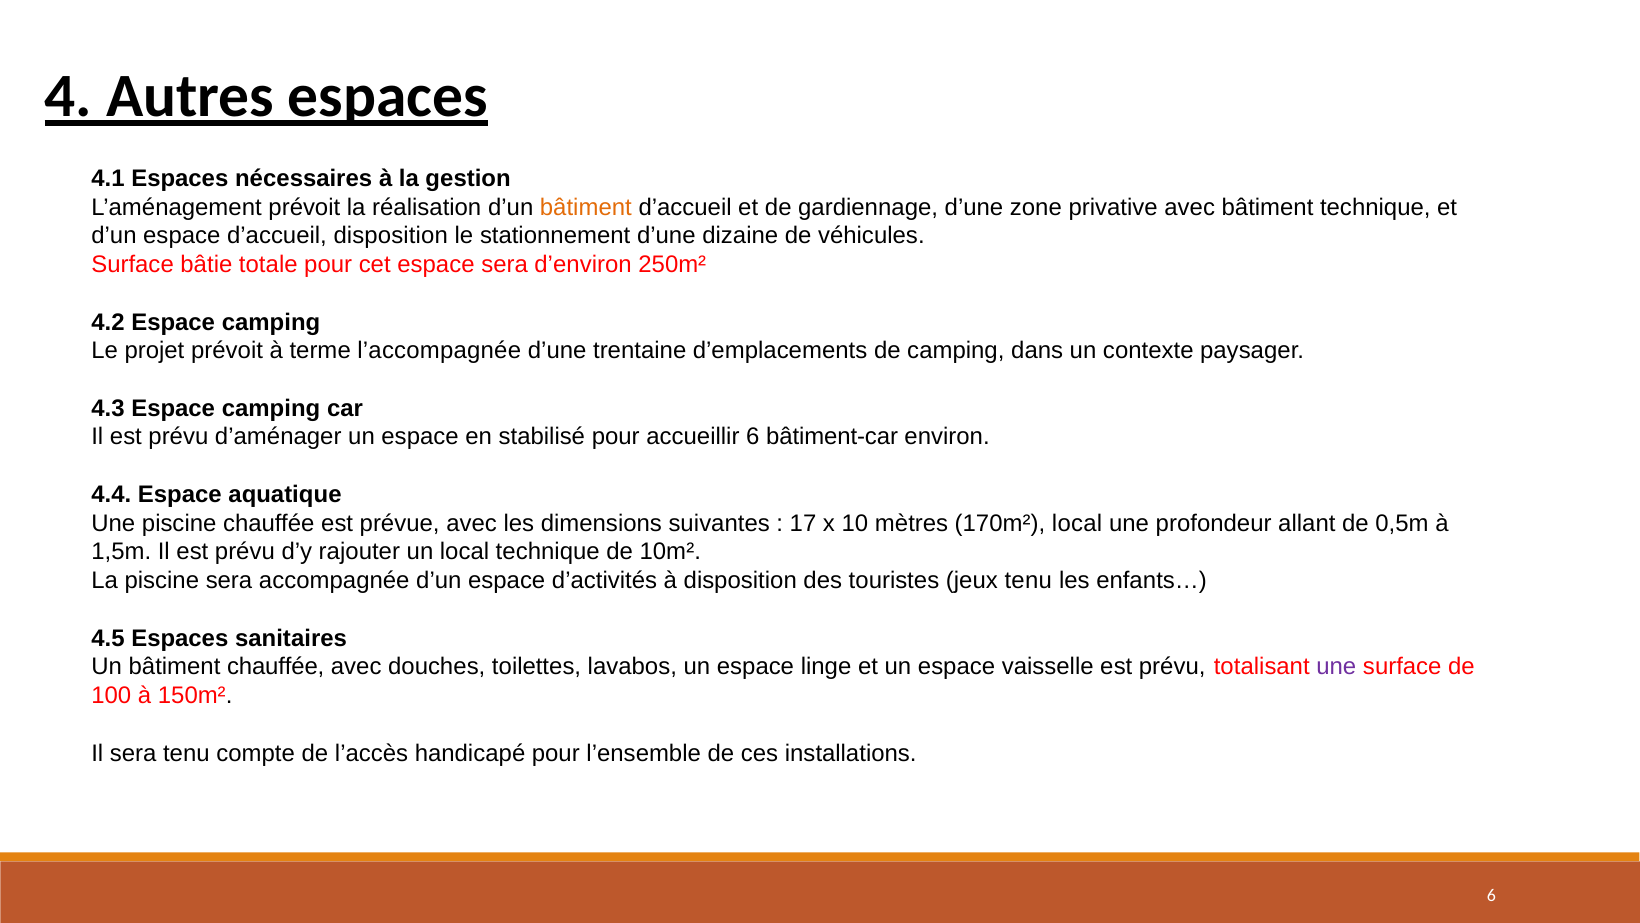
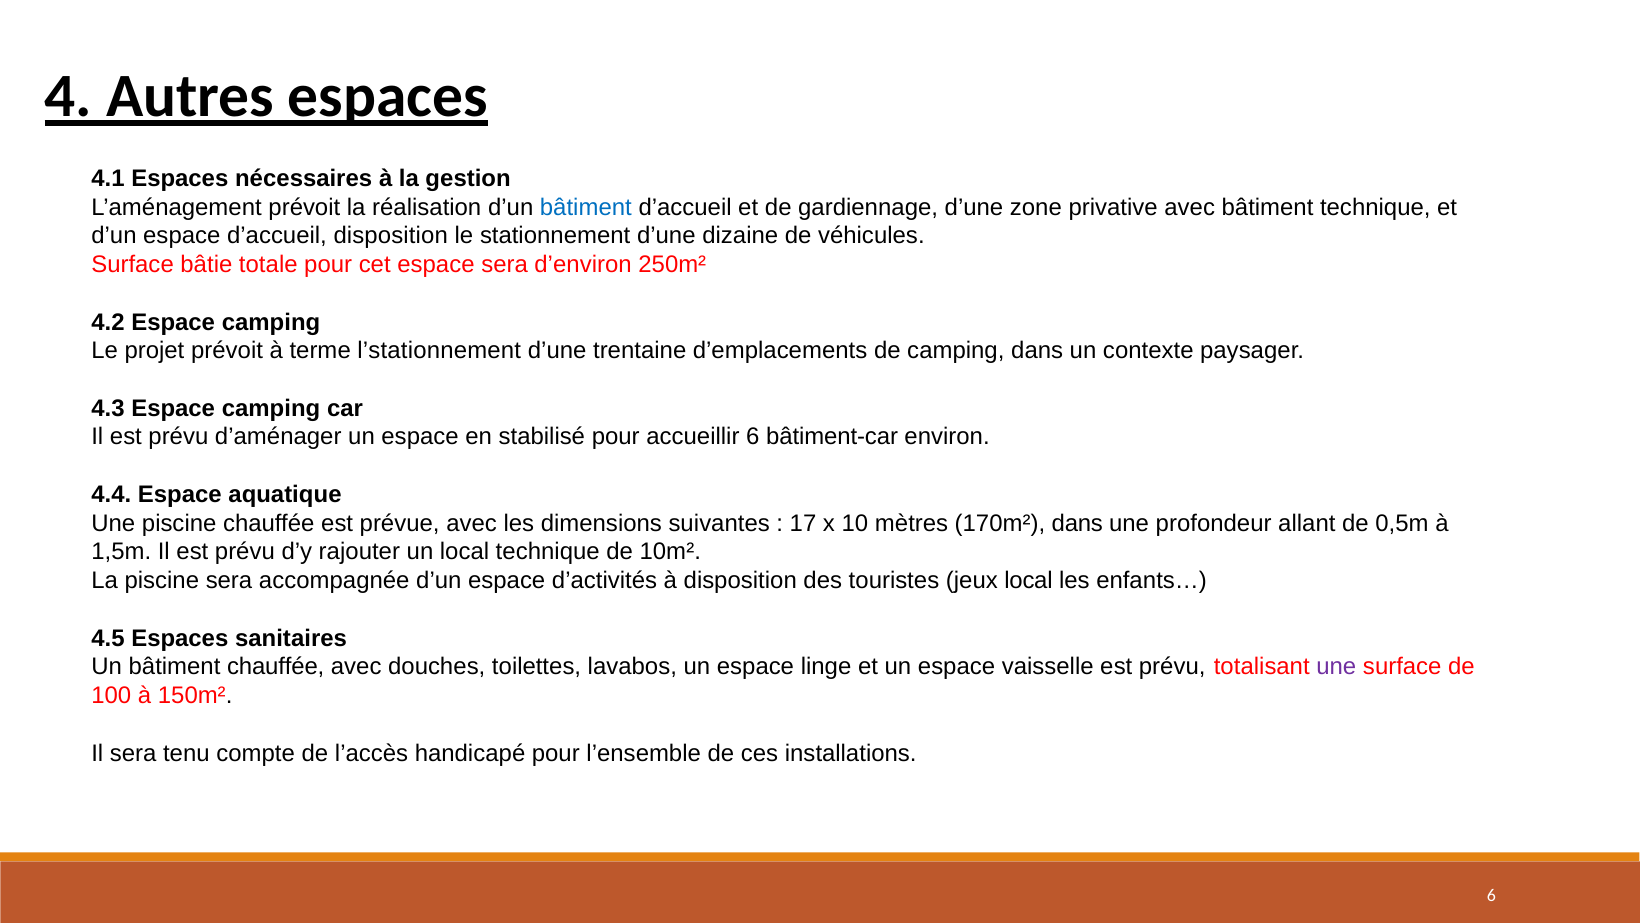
bâtiment at (586, 207) colour: orange -> blue
l’accompagnée: l’accompagnée -> l’stationnement
170m² local: local -> dans
jeux tenu: tenu -> local
